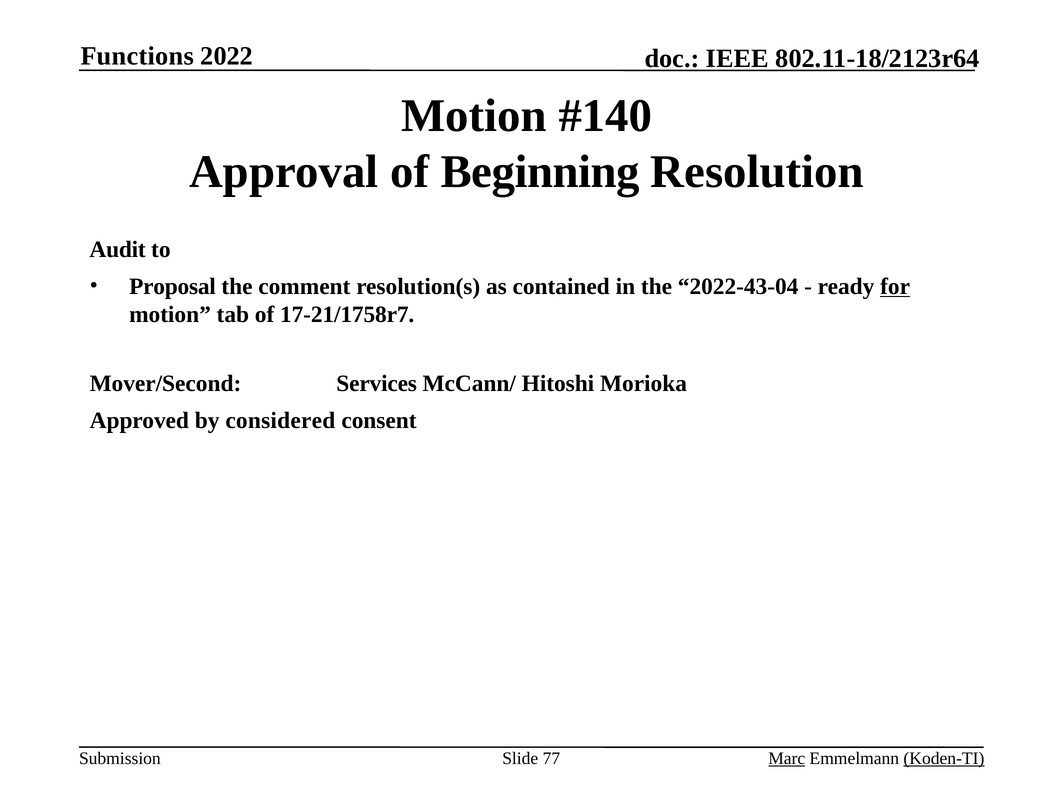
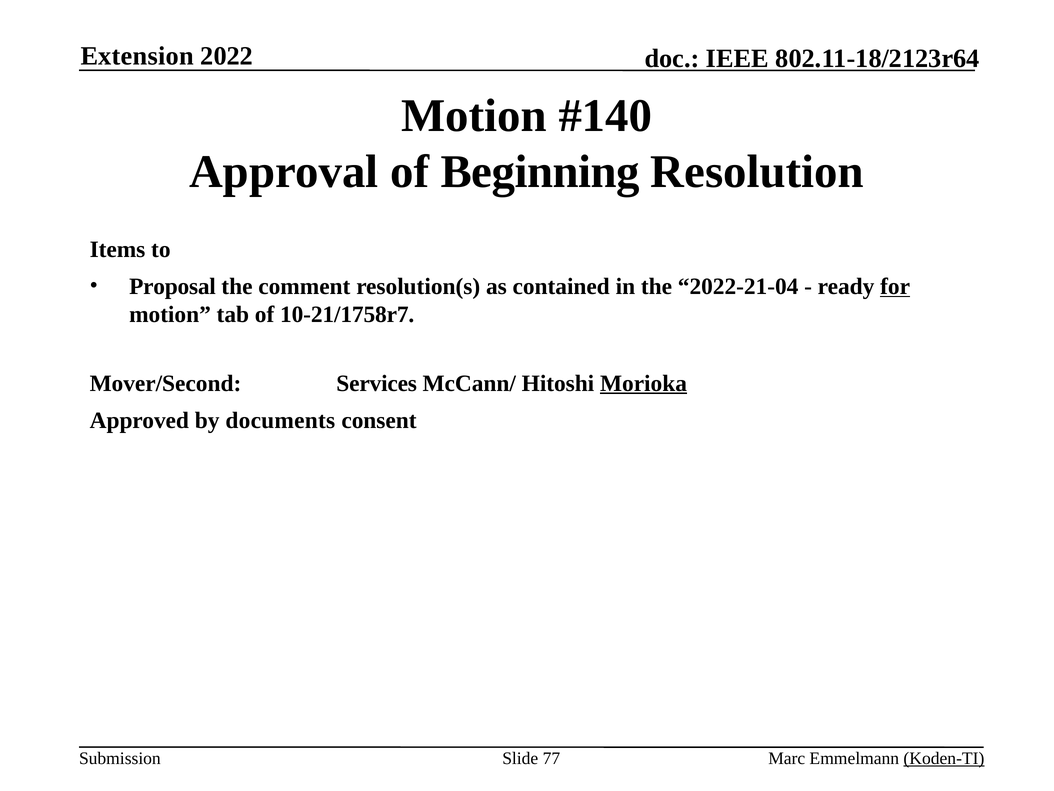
Functions: Functions -> Extension
Audit: Audit -> Items
2022-43-04: 2022-43-04 -> 2022-21-04
17-21/1758r7: 17-21/1758r7 -> 10-21/1758r7
Morioka underline: none -> present
considered: considered -> documents
Marc underline: present -> none
